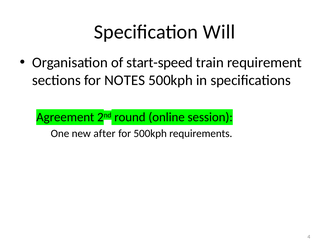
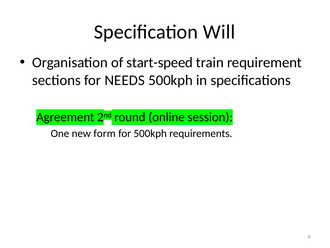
NOTES: NOTES -> NEEDS
after: after -> form
